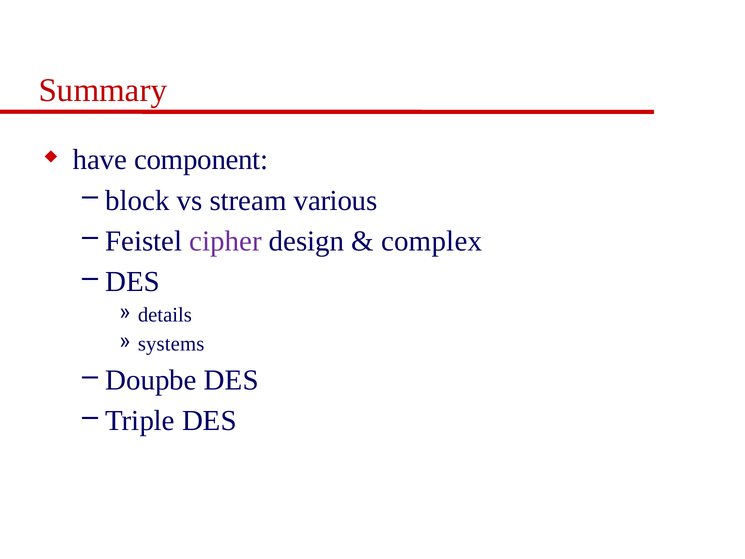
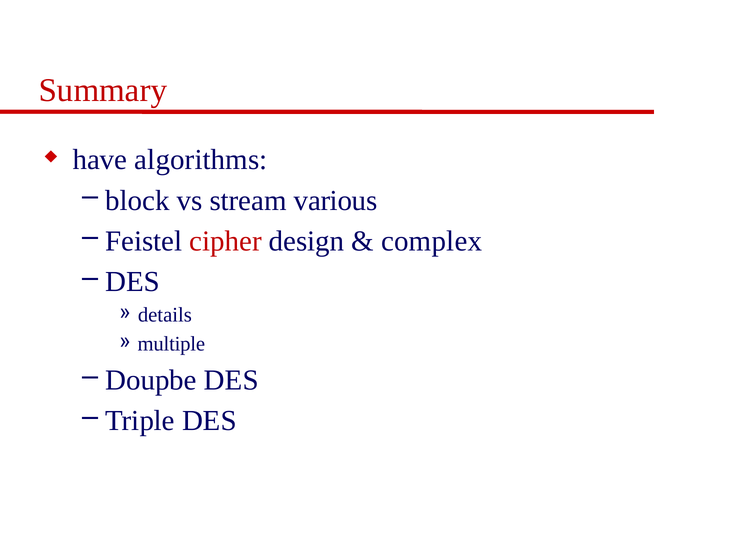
component: component -> algorithms
cipher colour: purple -> red
systems: systems -> multiple
